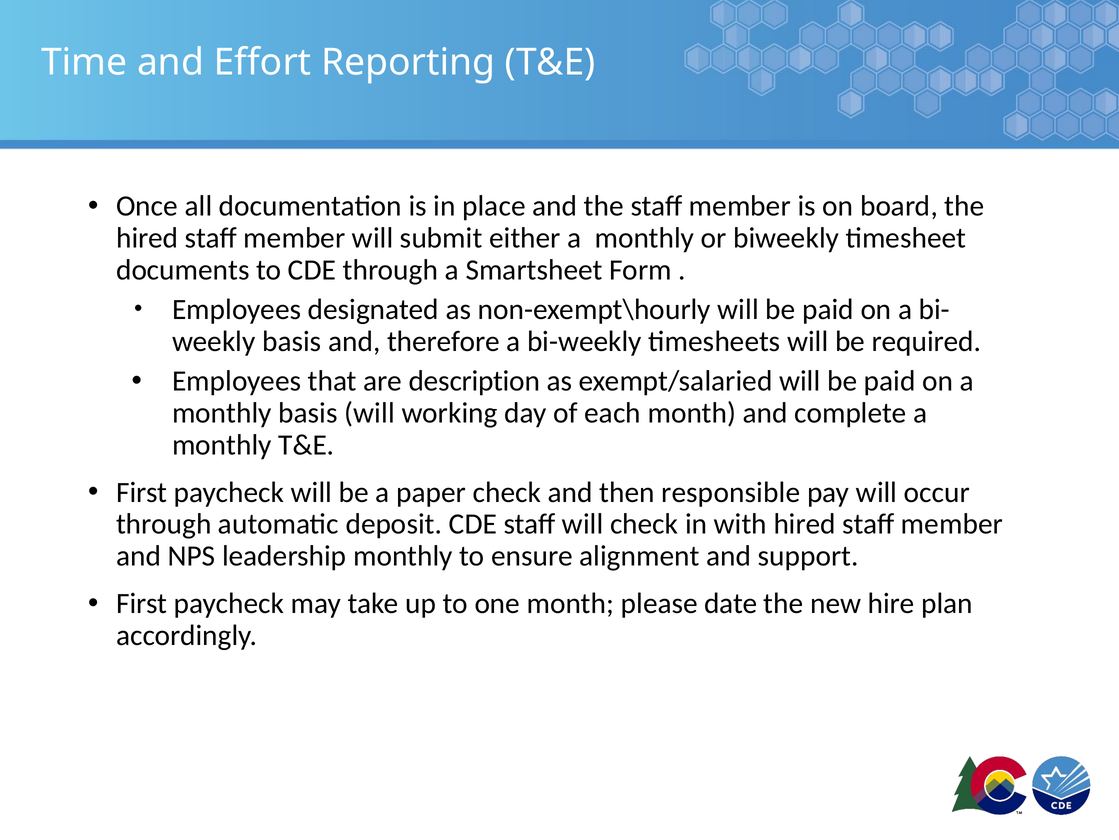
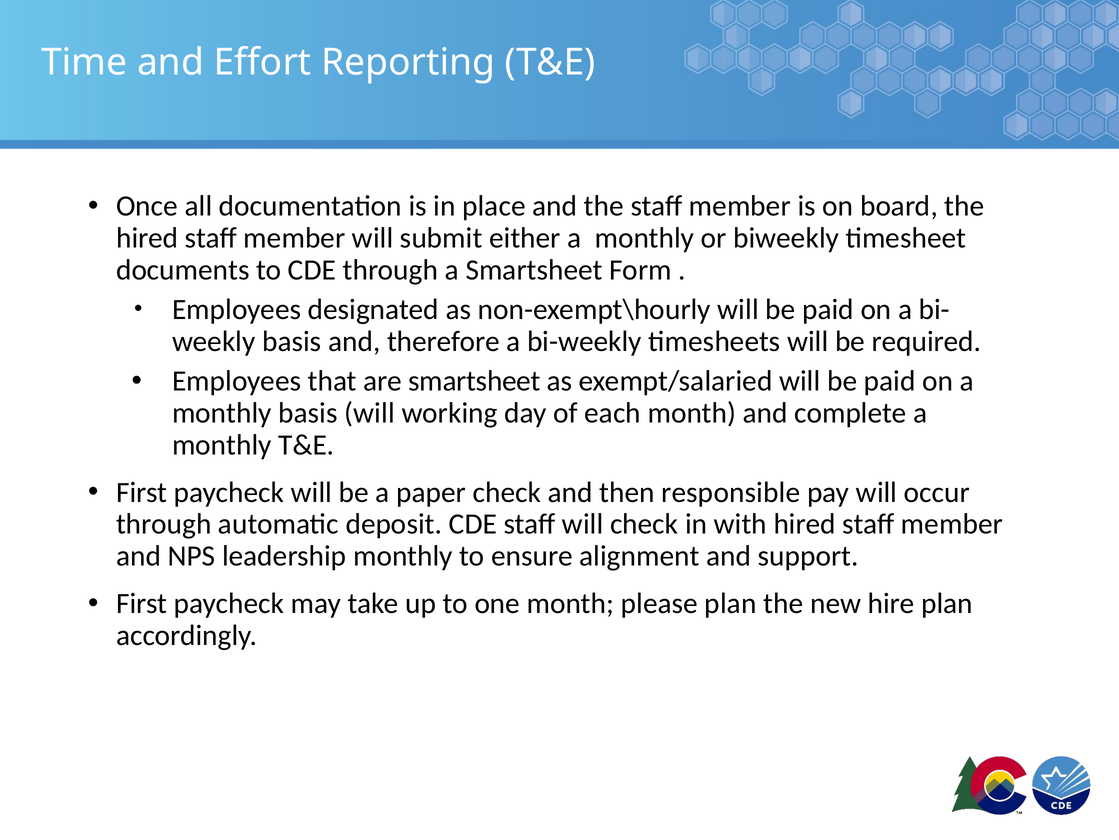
are description: description -> smartsheet
please date: date -> plan
